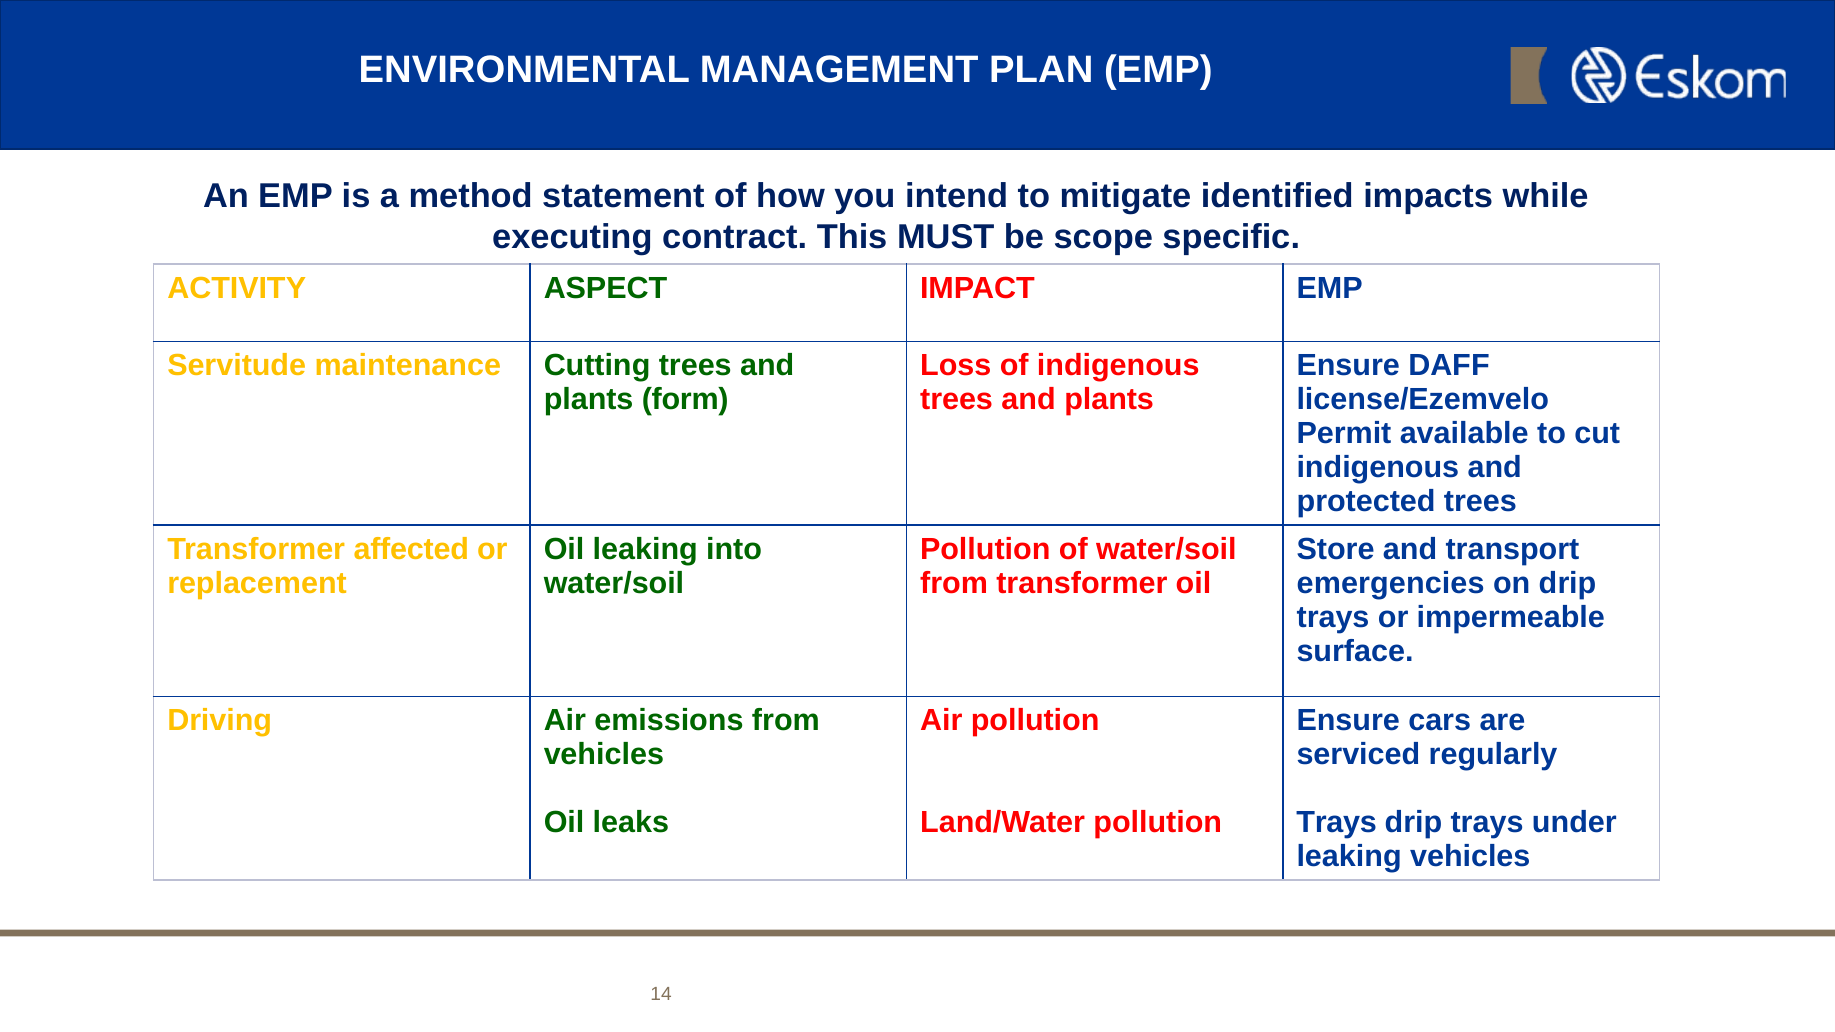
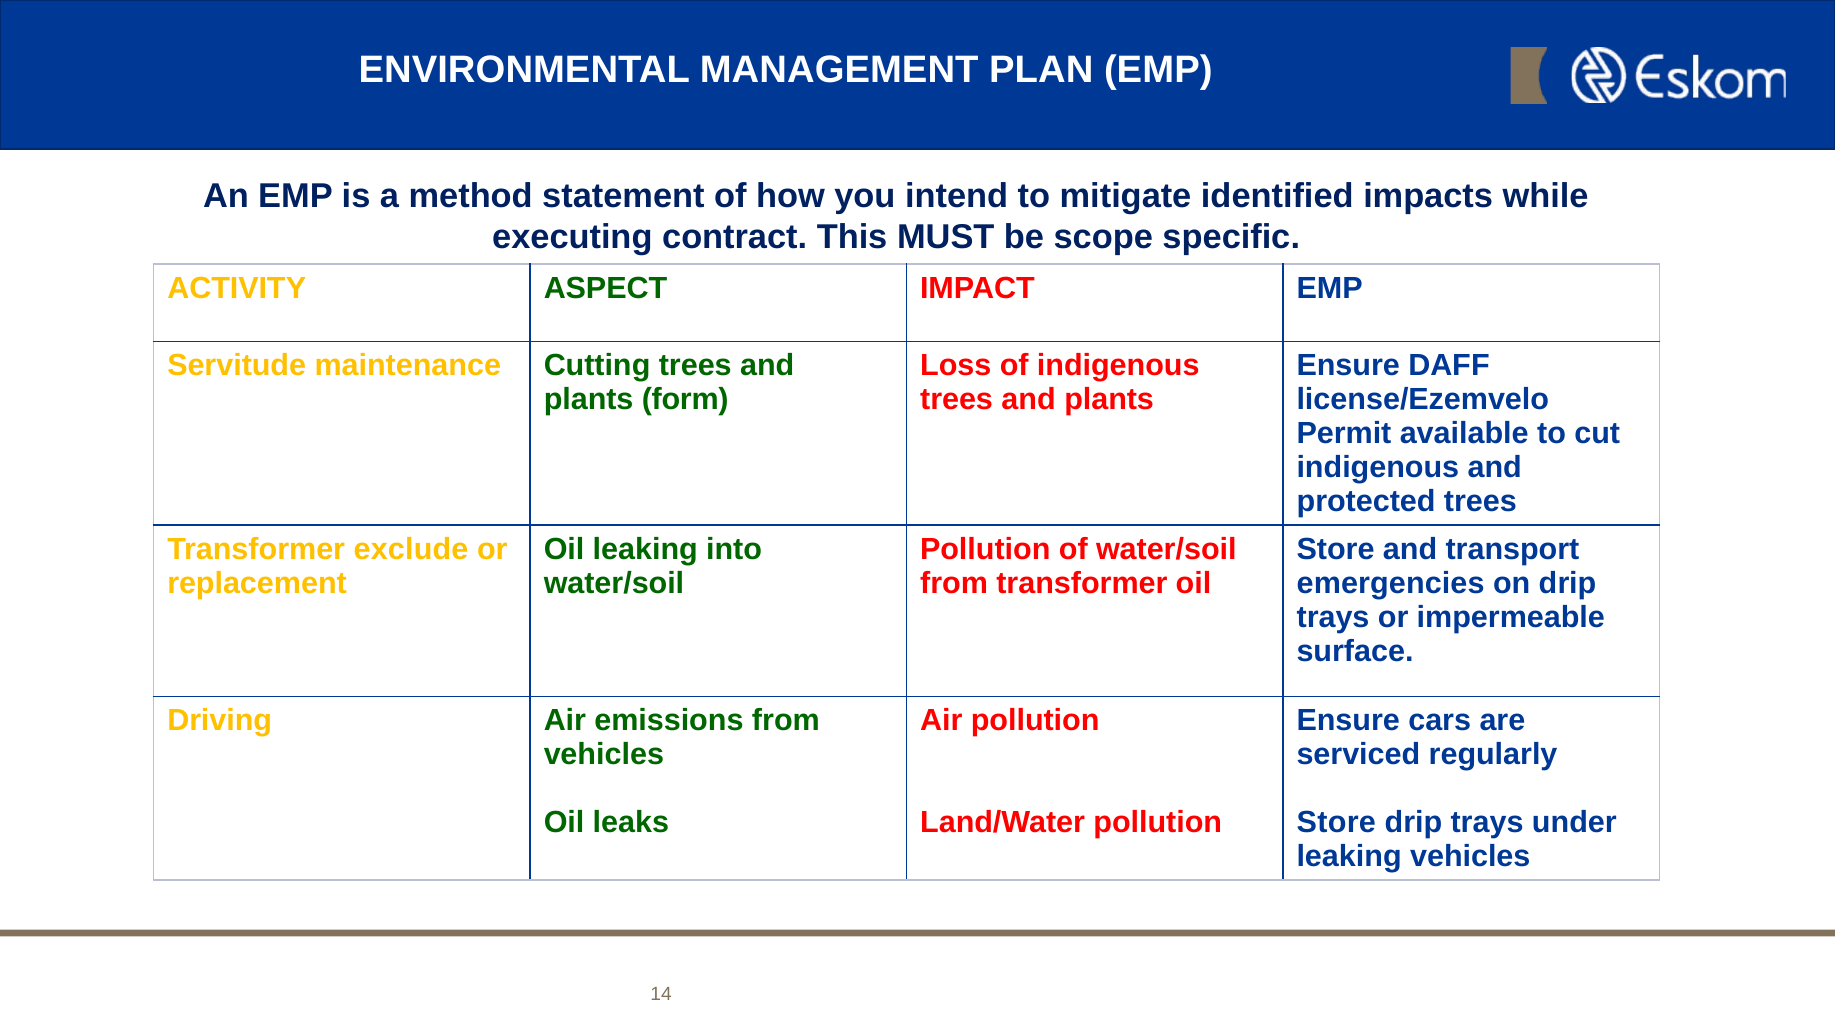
affected: affected -> exclude
Trays at (1337, 823): Trays -> Store
